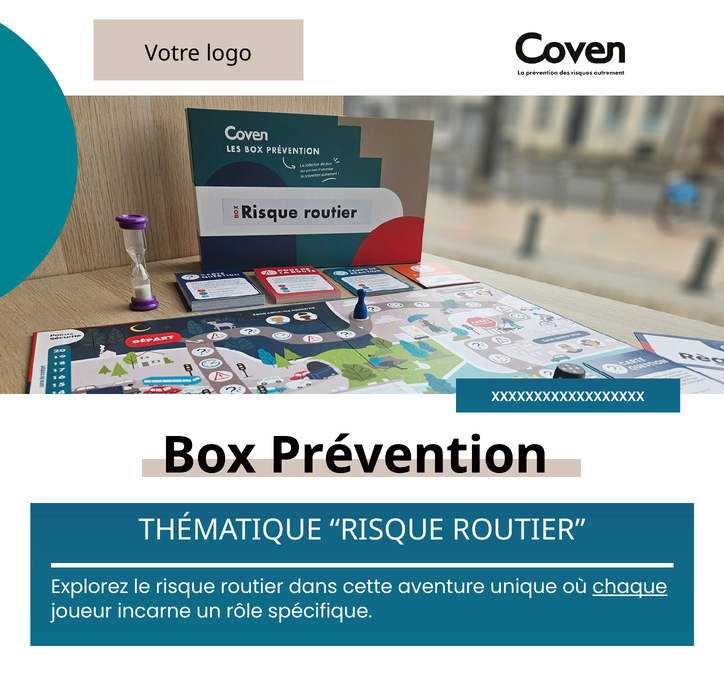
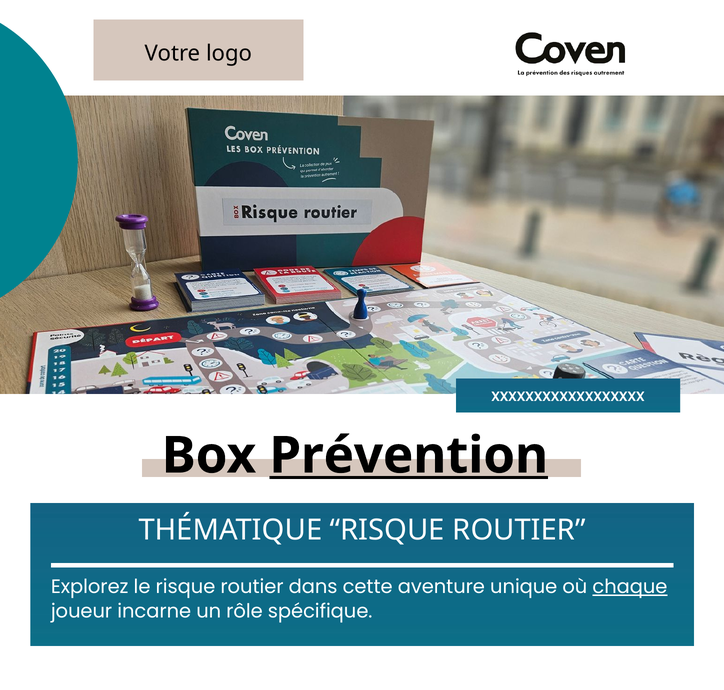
Prévention underline: none -> present
